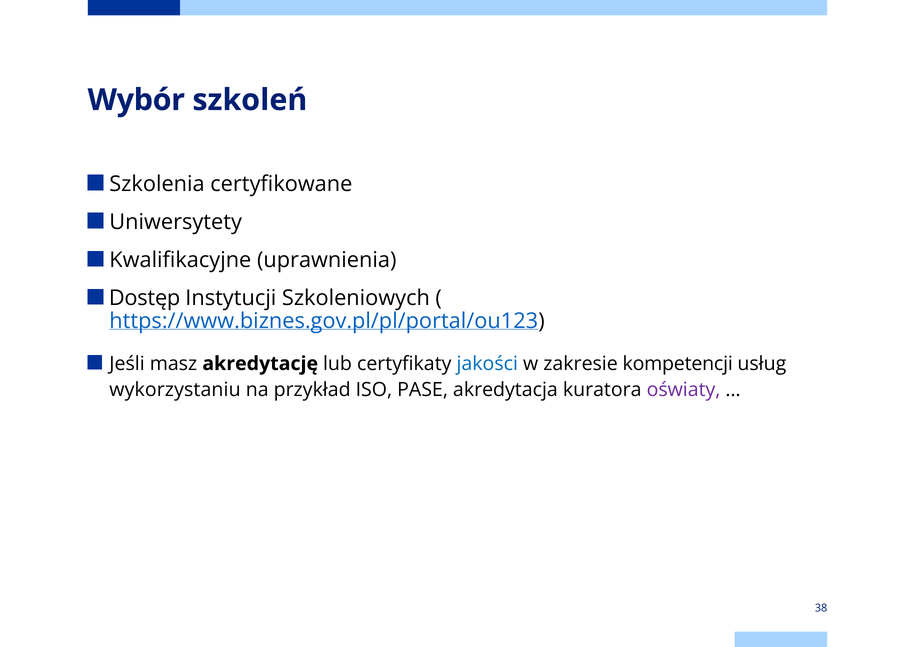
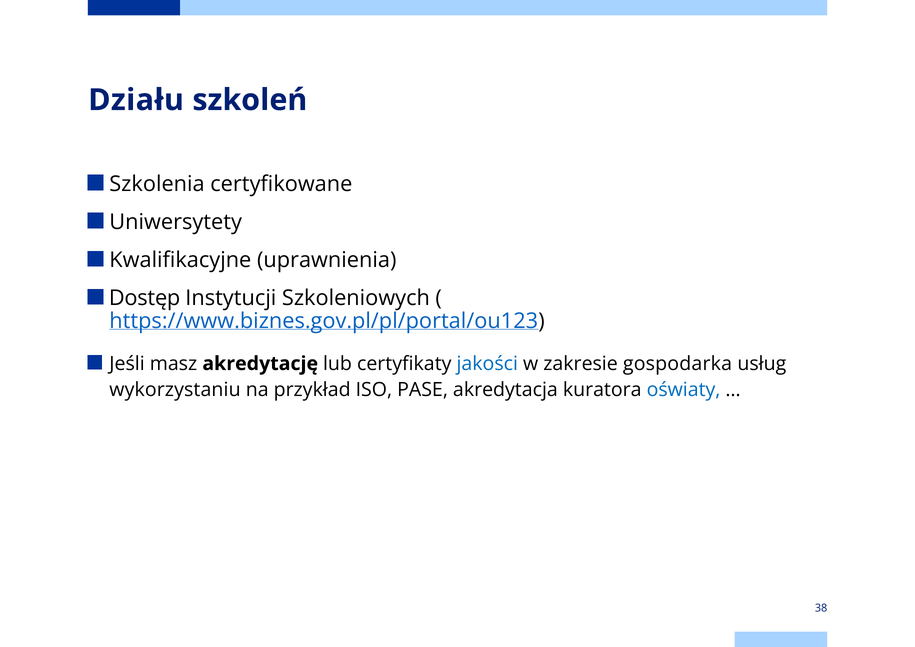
Wybór: Wybór -> Działu
kompetencji: kompetencji -> gospodarka
oświaty colour: purple -> blue
